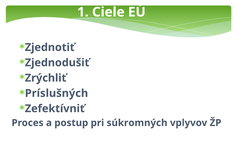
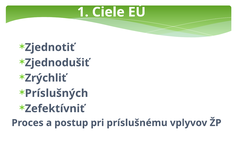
súkromných: súkromných -> príslušnému
